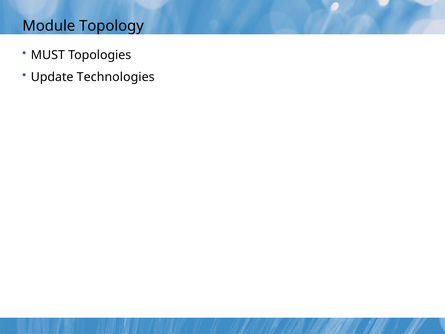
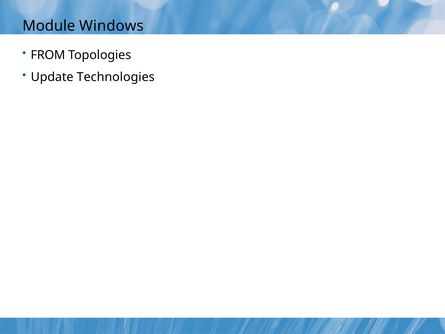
Topology: Topology -> Windows
MUST: MUST -> FROM
